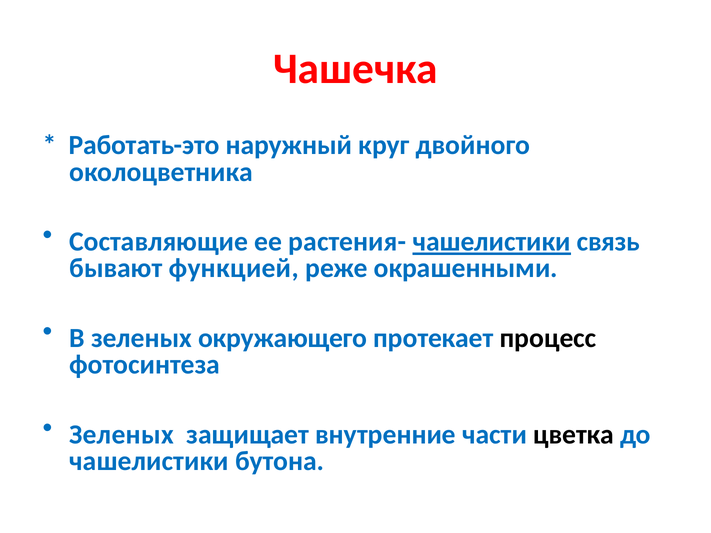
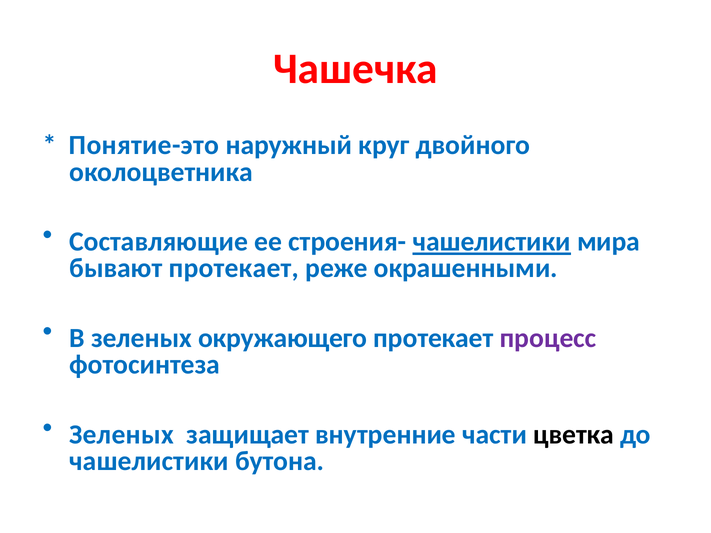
Работать-это: Работать-это -> Понятие-это
растения-: растения- -> строения-
связь: связь -> мира
бывают функцией: функцией -> протекает
процесс colour: black -> purple
